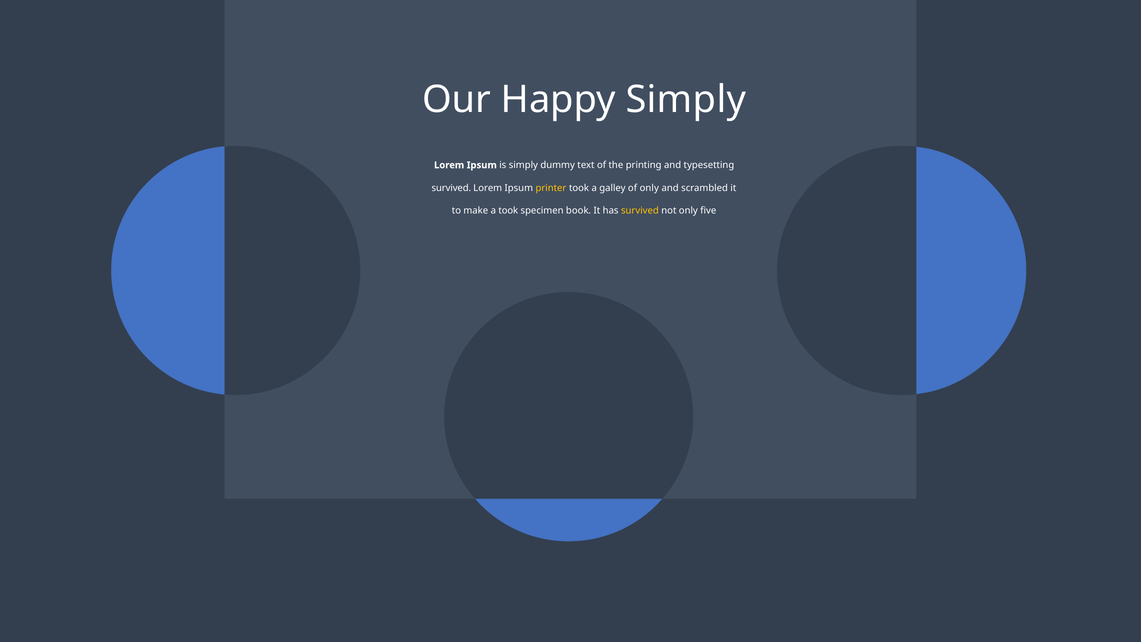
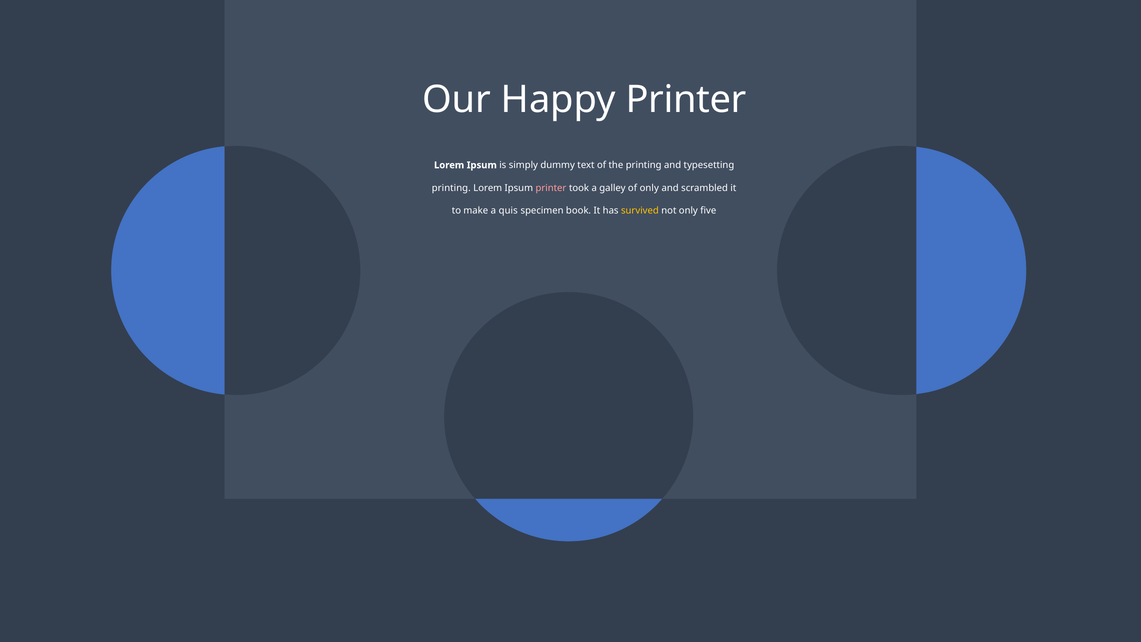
Happy Simply: Simply -> Printer
survived at (451, 188): survived -> printing
printer at (551, 188) colour: yellow -> pink
a took: took -> quis
